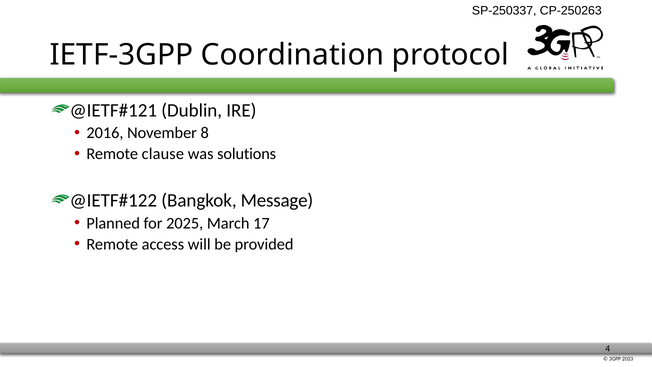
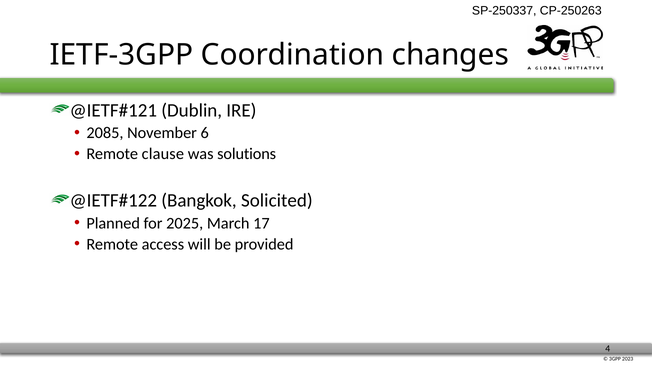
protocol: protocol -> changes
2016: 2016 -> 2085
8: 8 -> 6
Message: Message -> Solicited
